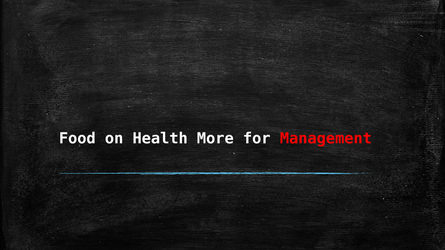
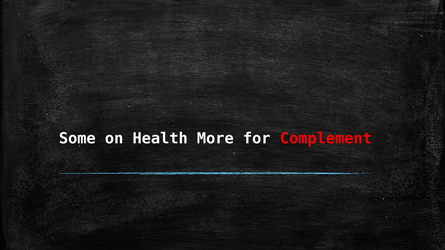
Food: Food -> Some
Management: Management -> Complement
